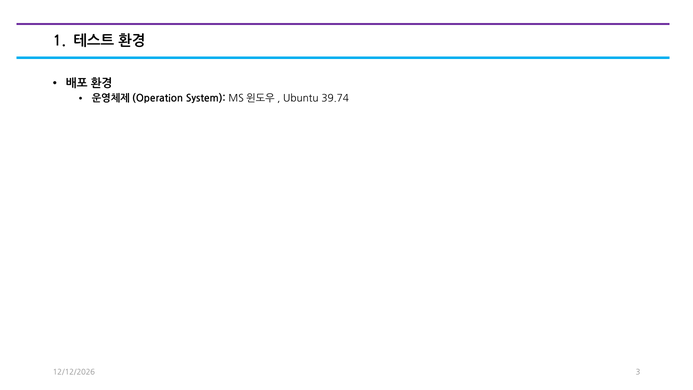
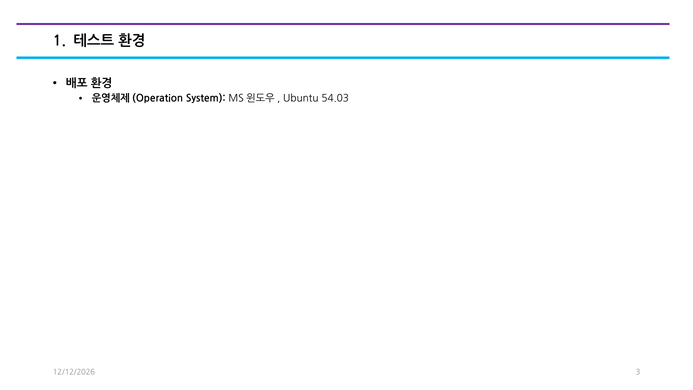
39.74: 39.74 -> 54.03
